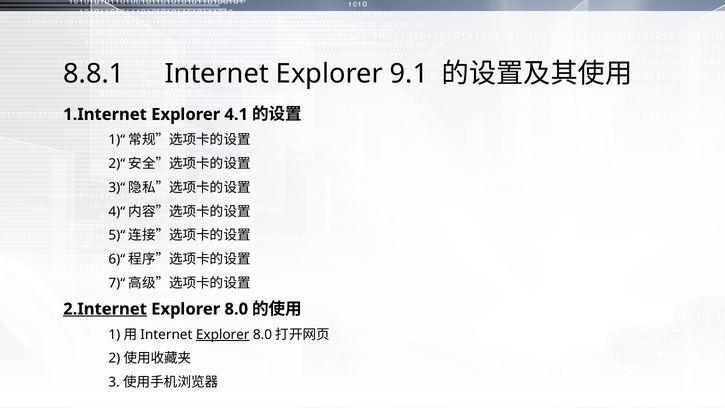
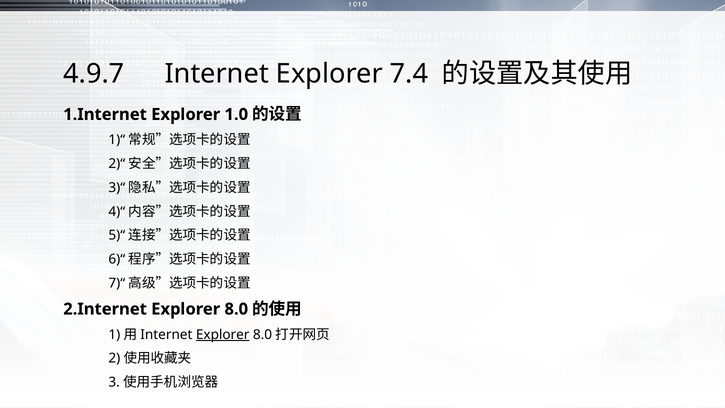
8.8.1: 8.8.1 -> 4.9.7
9.1: 9.1 -> 7.4
4.1: 4.1 -> 1.0
2.Internet underline: present -> none
